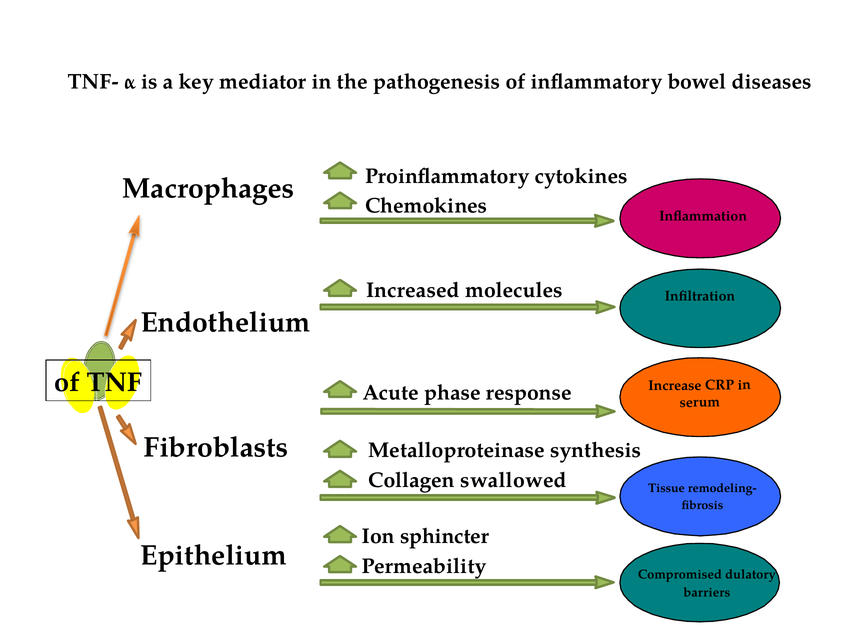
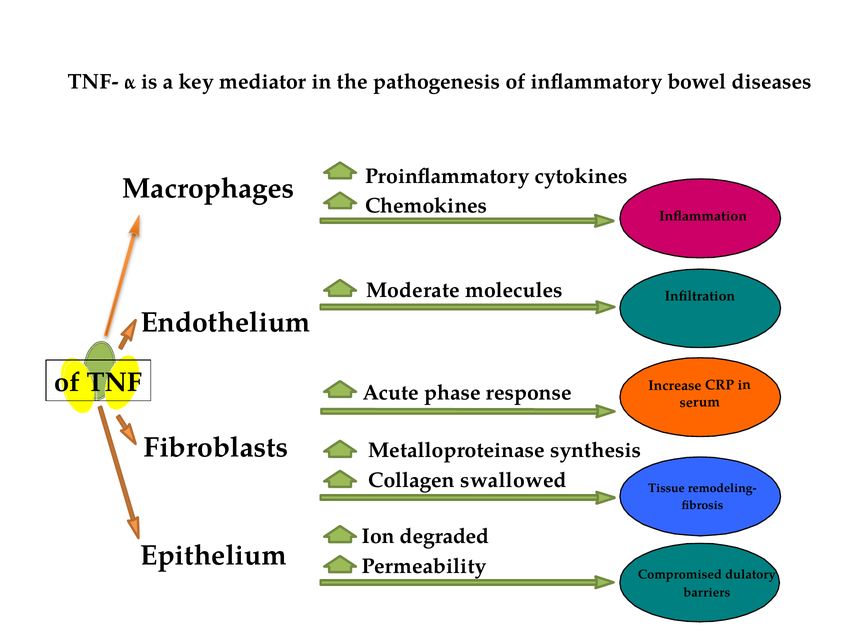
Increased: Increased -> Moderate
sphincter: sphincter -> degraded
